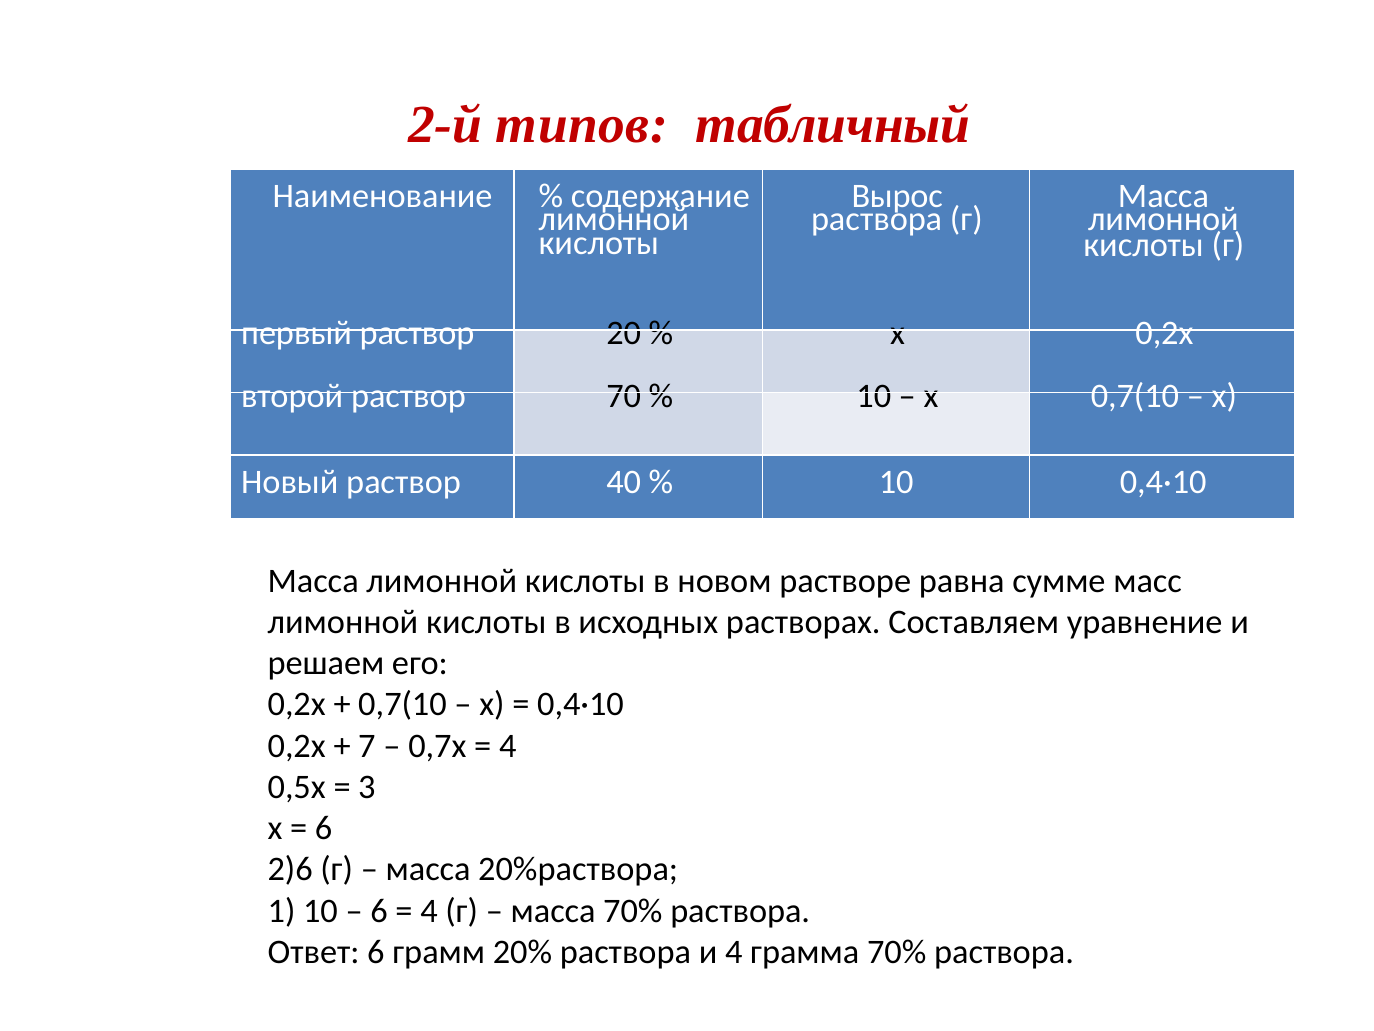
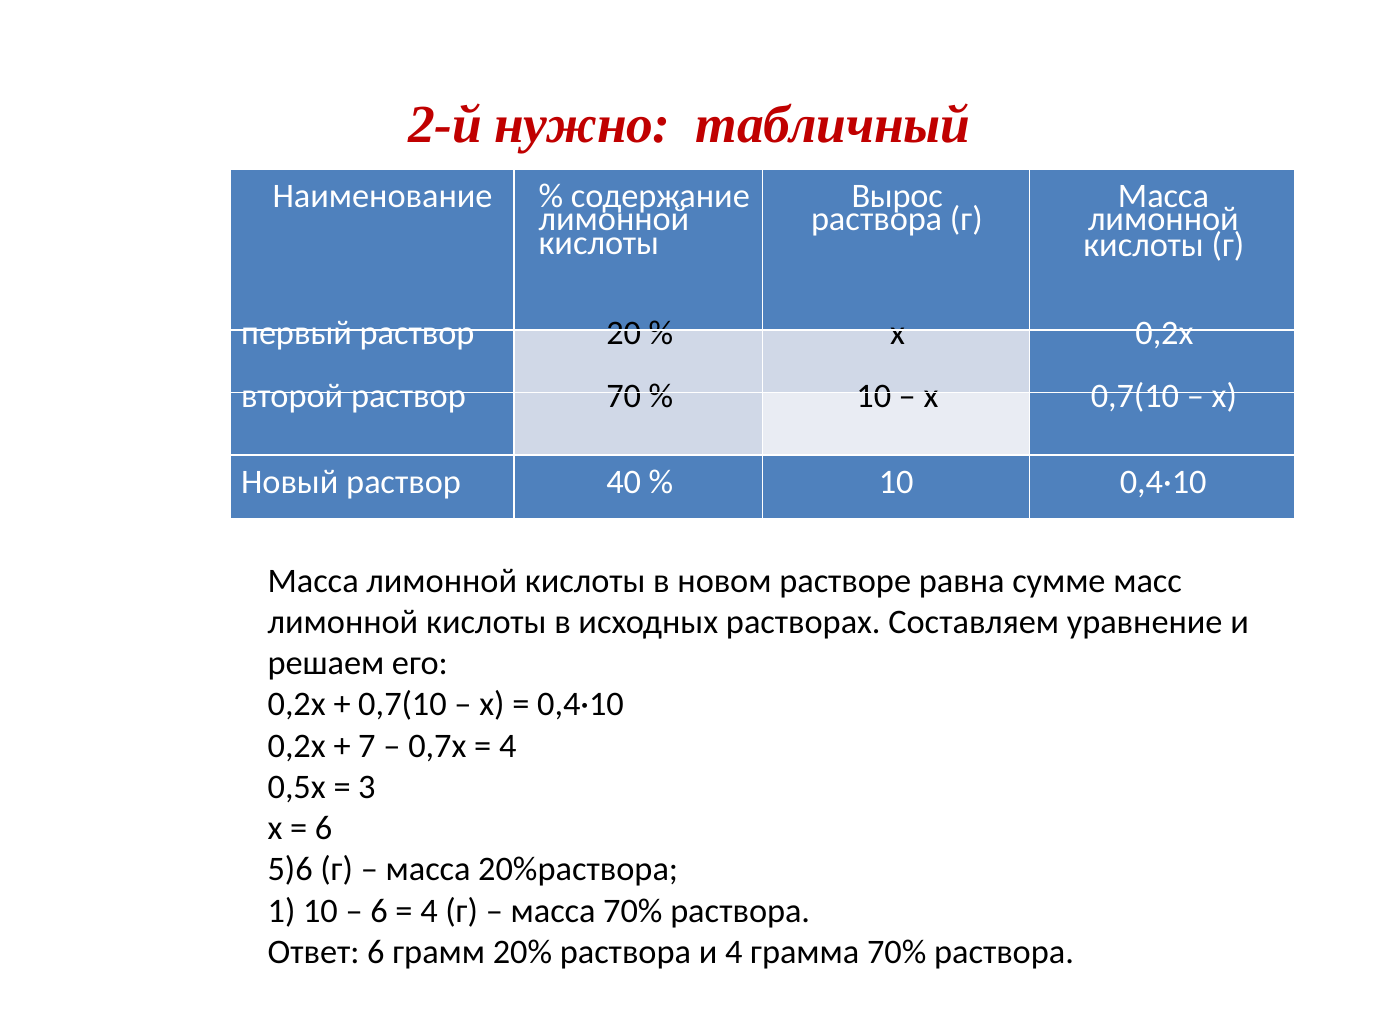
типов: типов -> нужно
2)6: 2)6 -> 5)6
